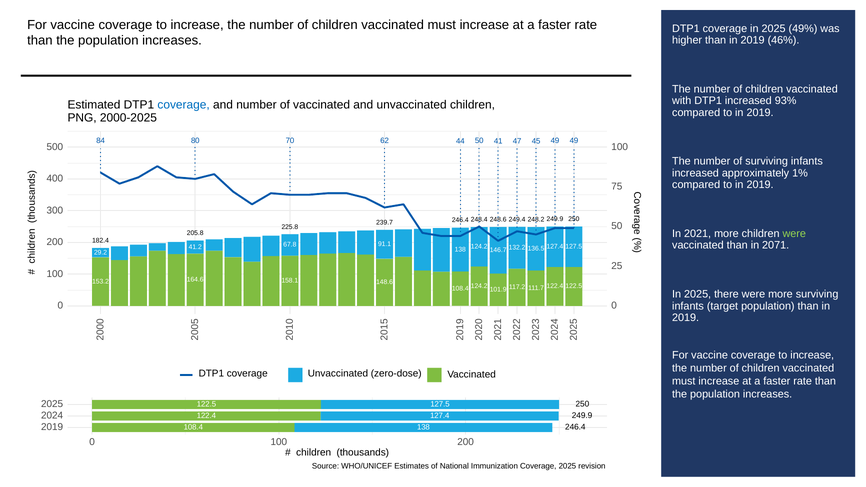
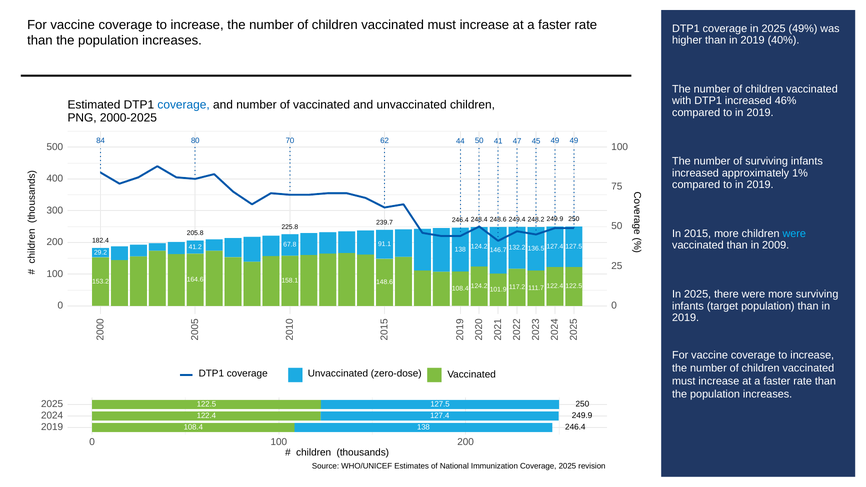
46%: 46% -> 40%
93%: 93% -> 46%
2021: 2021 -> 2015
were at (794, 234) colour: light green -> light blue
2071: 2071 -> 2009
